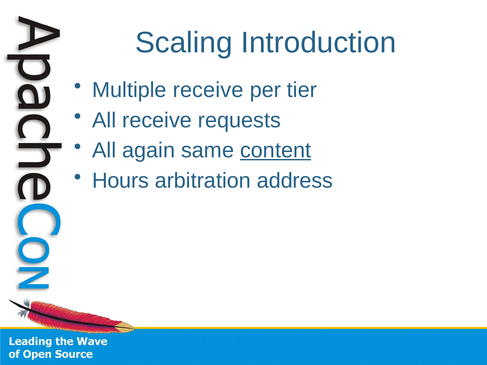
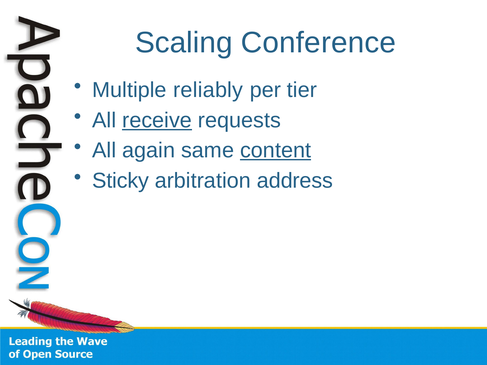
Introduction: Introduction -> Conference
Multiple receive: receive -> reliably
receive at (157, 120) underline: none -> present
Hours: Hours -> Sticky
